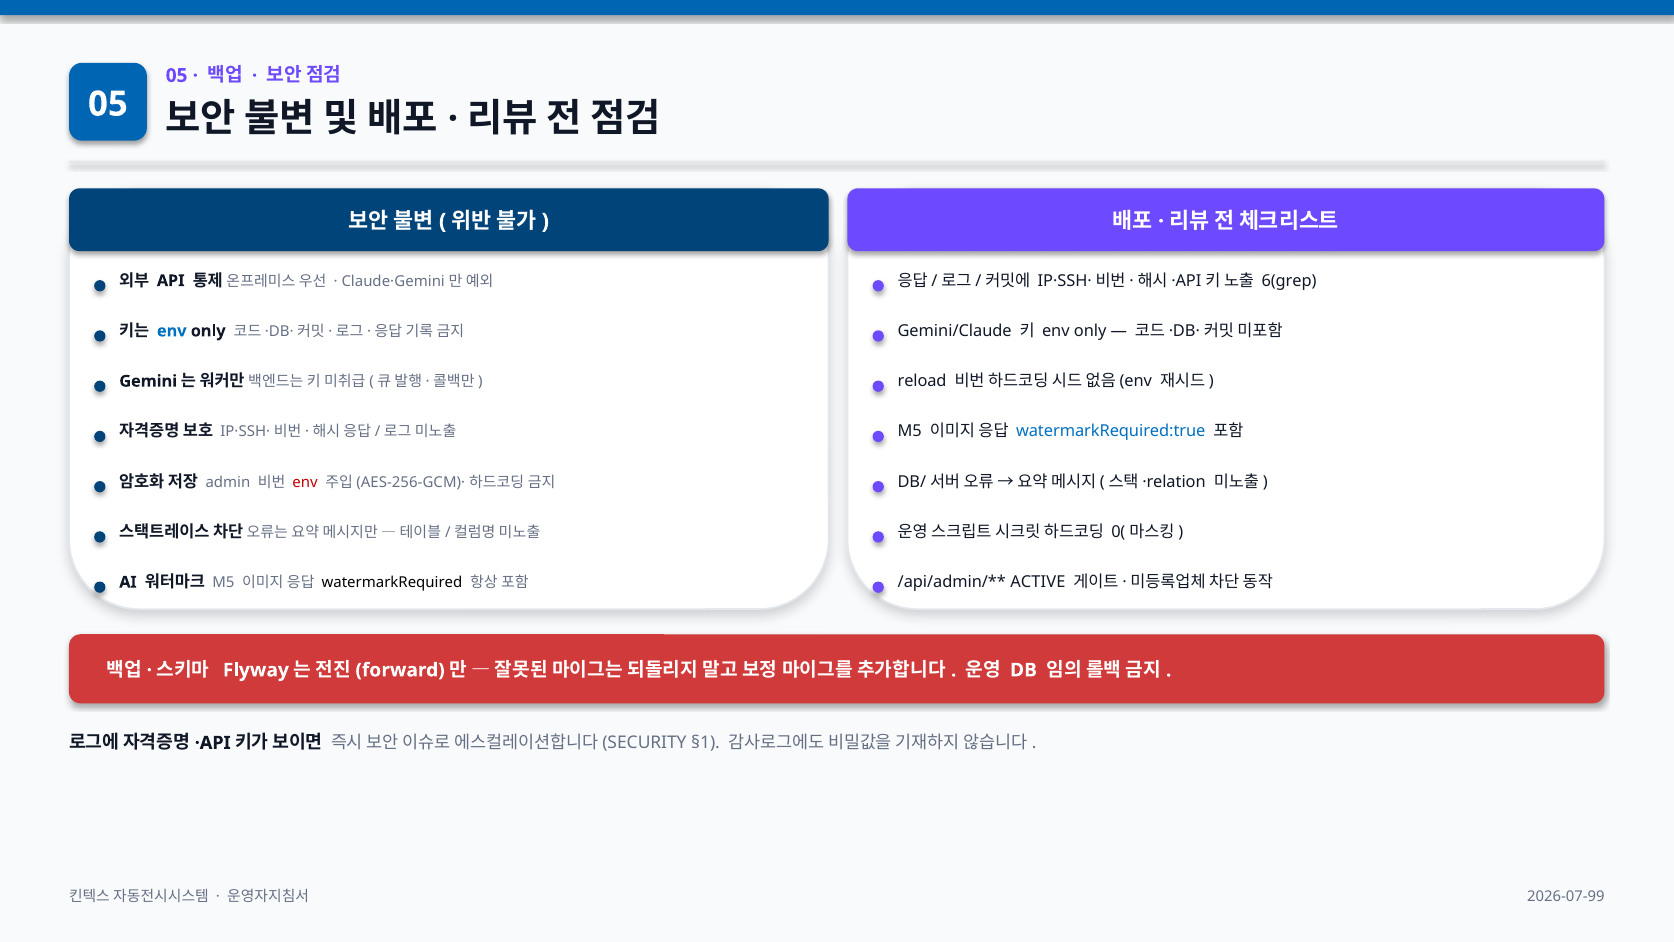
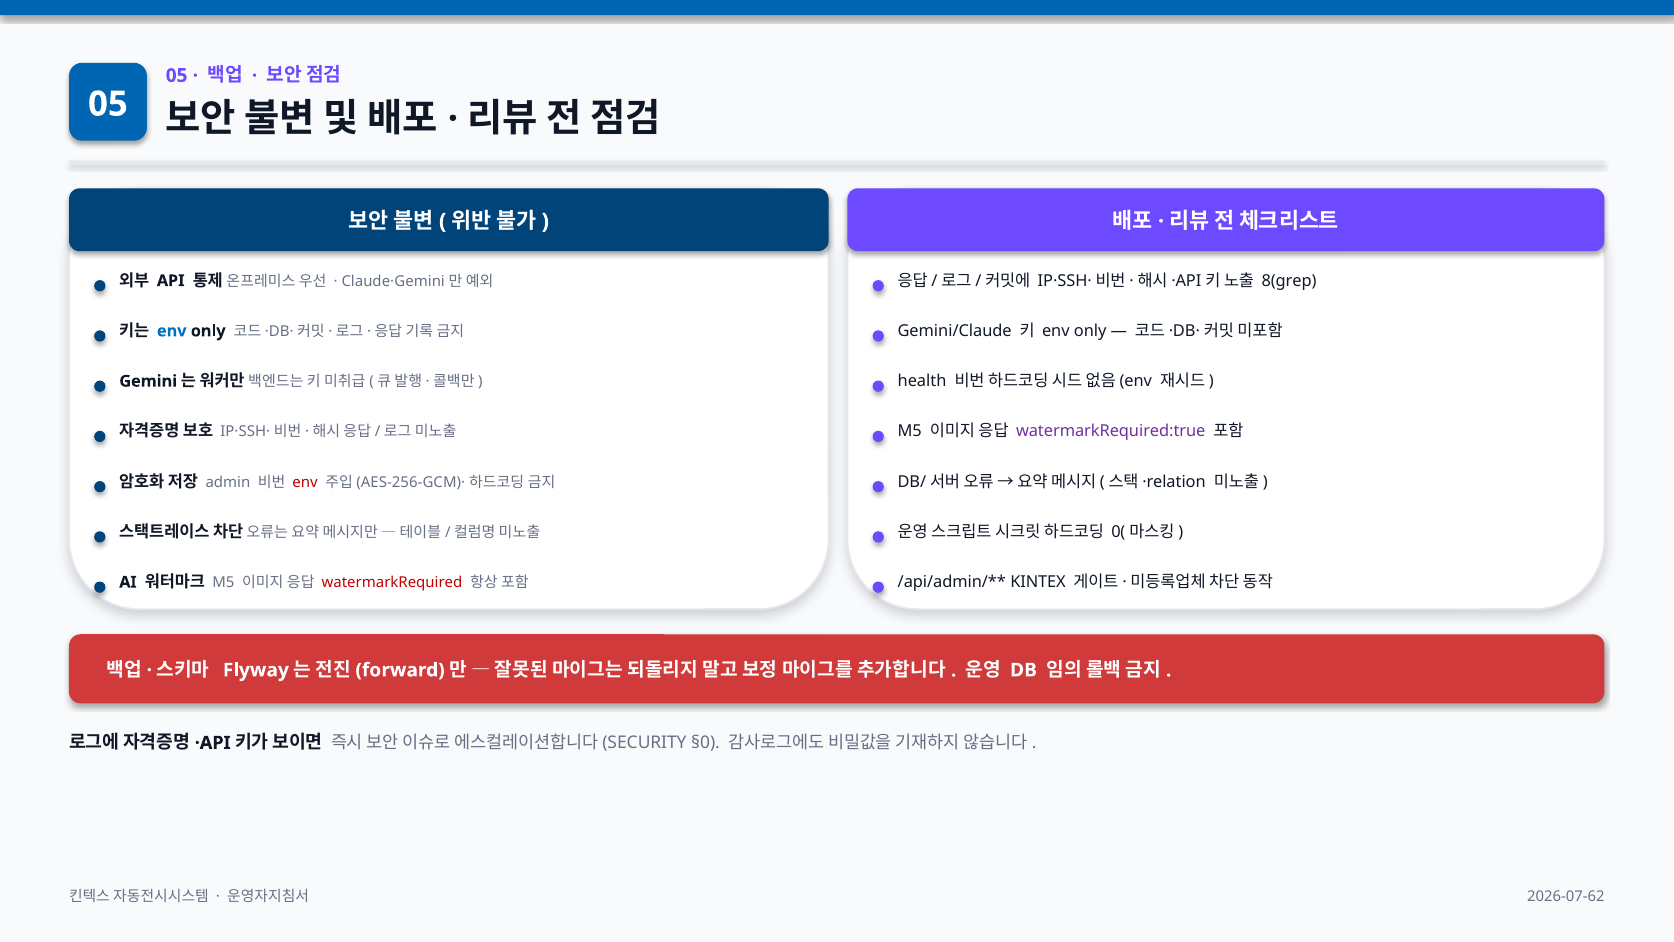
6(grep: 6(grep -> 8(grep
reload: reload -> health
watermarkRequired:true colour: blue -> purple
ACTIVE: ACTIVE -> KINTEX
watermarkRequired colour: black -> red
§1: §1 -> §0
2026-07-99: 2026-07-99 -> 2026-07-62
